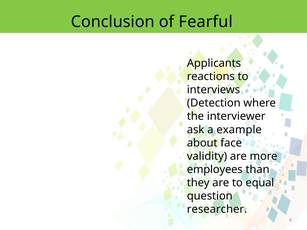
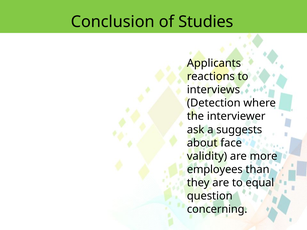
Fearful: Fearful -> Studies
example: example -> suggests
researcher: researcher -> concerning
